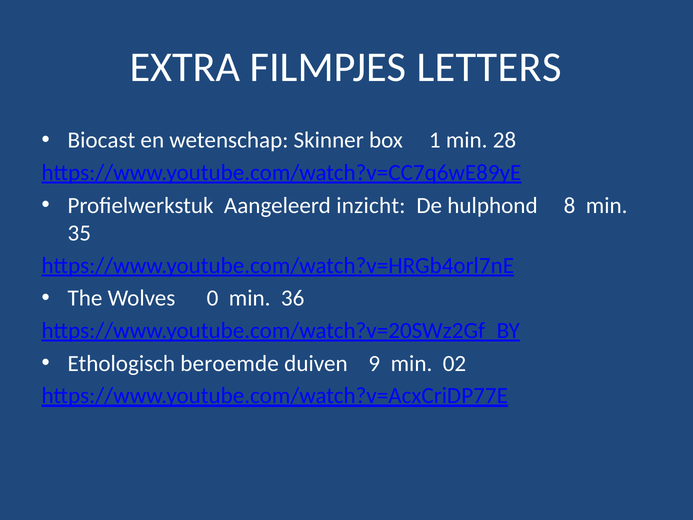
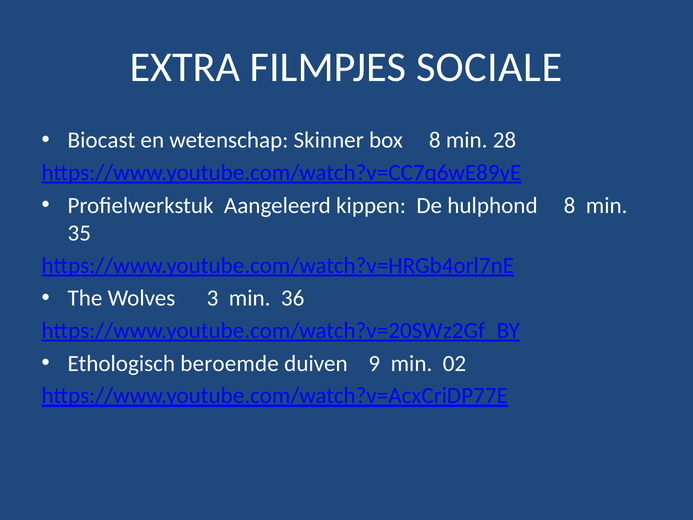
LETTERS: LETTERS -> SOCIALE
box 1: 1 -> 8
inzicht: inzicht -> kippen
0: 0 -> 3
